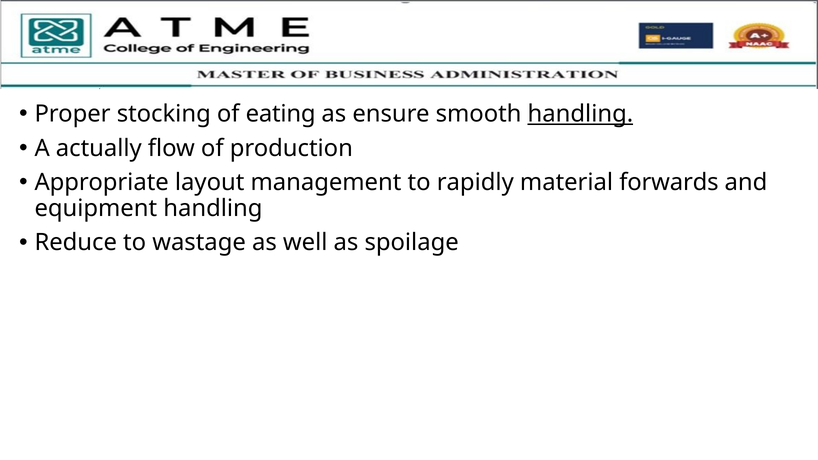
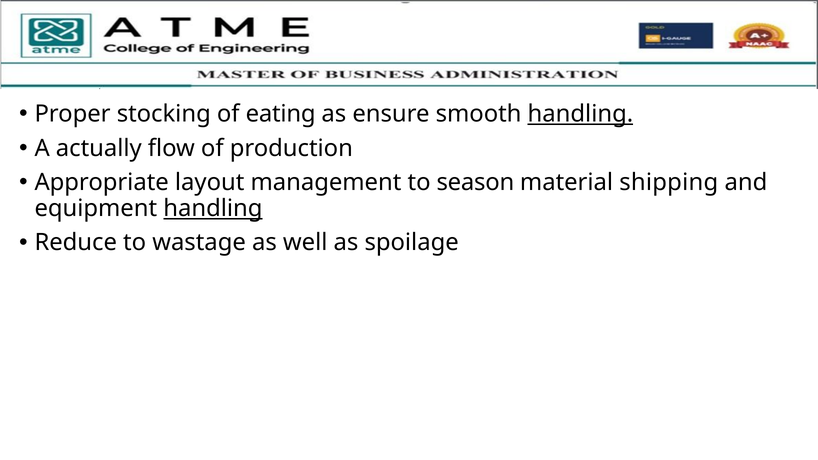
rapidly: rapidly -> season
forwards: forwards -> shipping
handling at (213, 208) underline: none -> present
